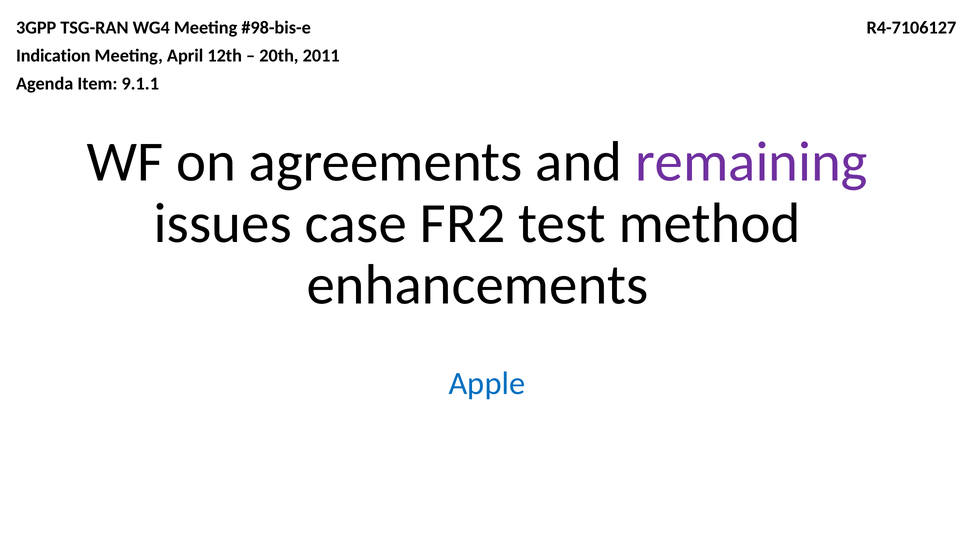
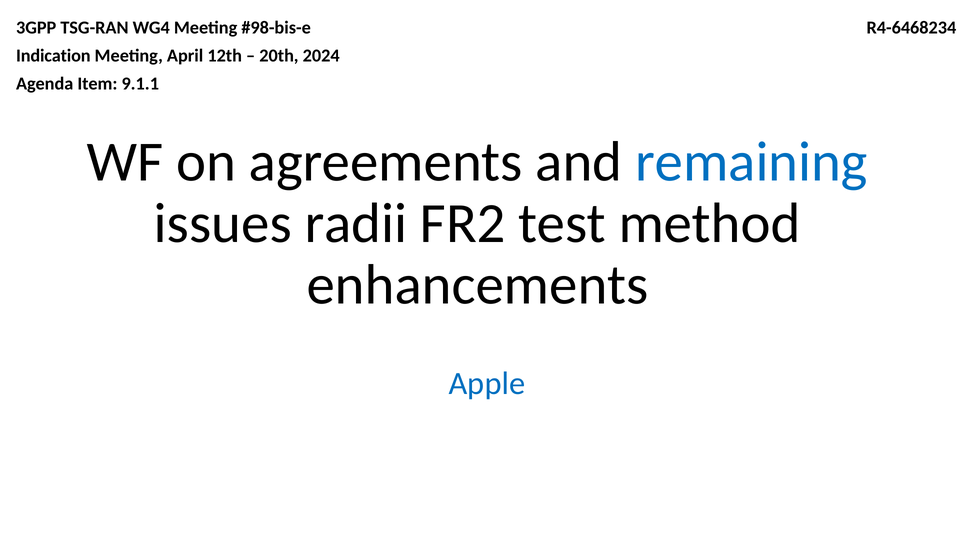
R4-7106127: R4-7106127 -> R4-6468234
2011: 2011 -> 2024
remaining colour: purple -> blue
case: case -> radii
